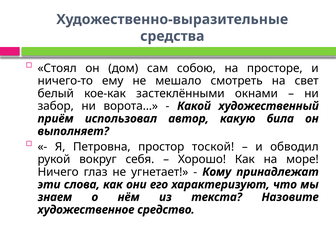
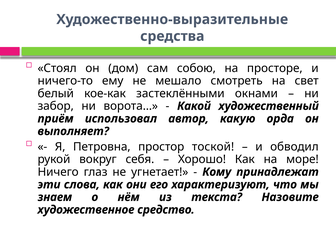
била: била -> орда
